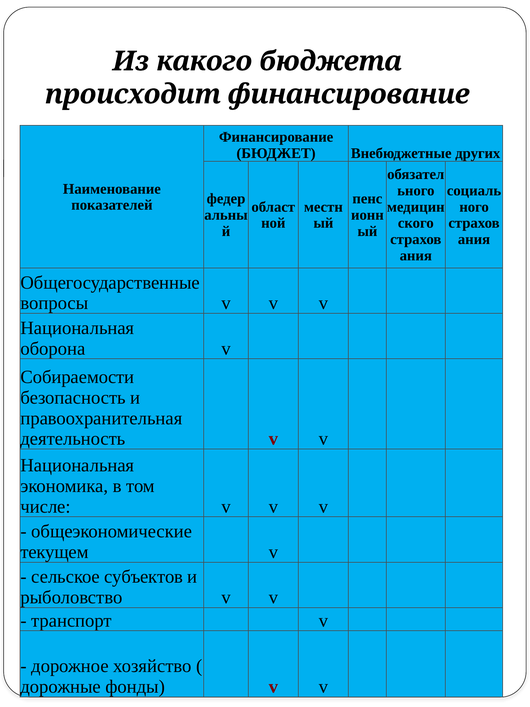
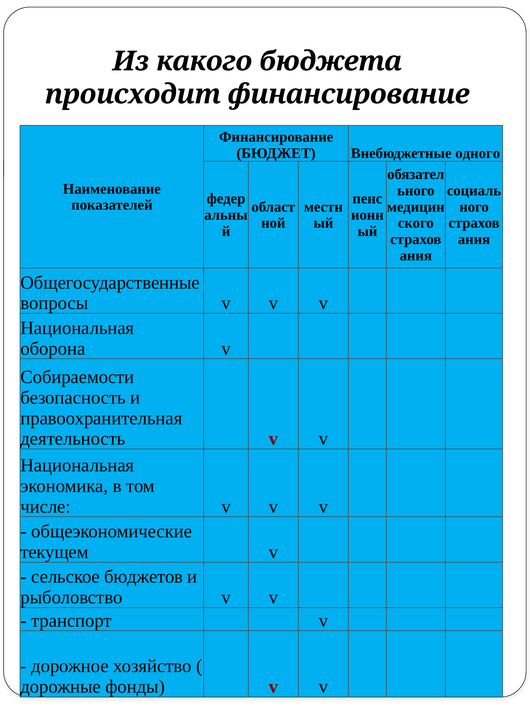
других: других -> одного
субъектов: субъектов -> бюджетов
